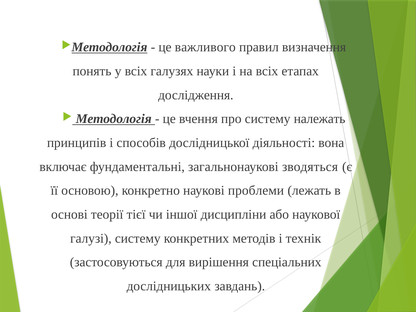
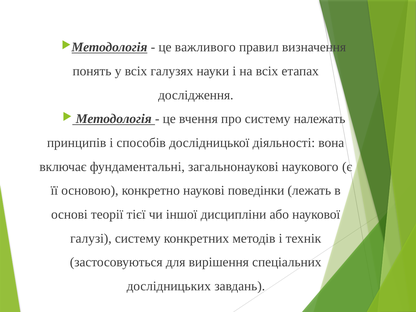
зводяться: зводяться -> наукового
проблеми: проблеми -> поведінки
